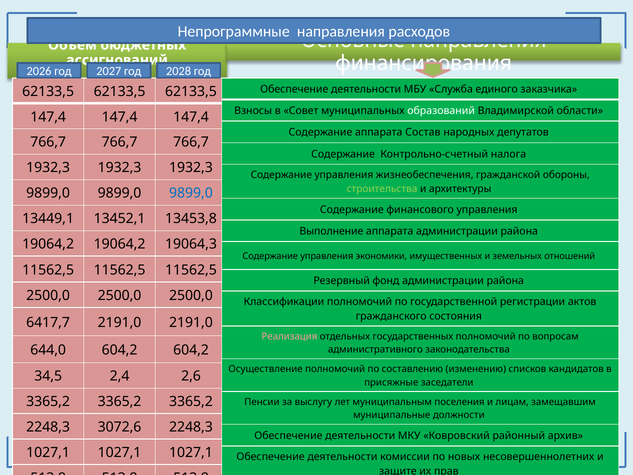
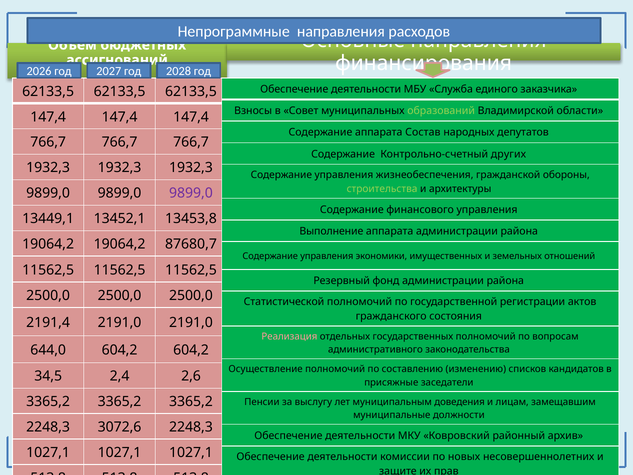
образований colour: white -> light green
налога: налога -> других
9899,0 at (191, 193) colour: blue -> purple
19064,3: 19064,3 -> 87680,7
Классификации at (284, 302): Классификации -> Статистической
6417,7: 6417,7 -> 2191,4
поселения: поселения -> доведения
